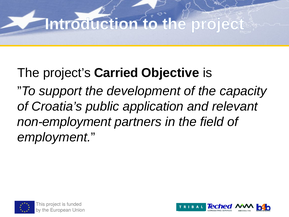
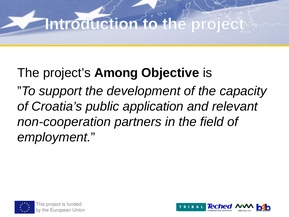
Carried: Carried -> Among
non-employment: non-employment -> non-cooperation
